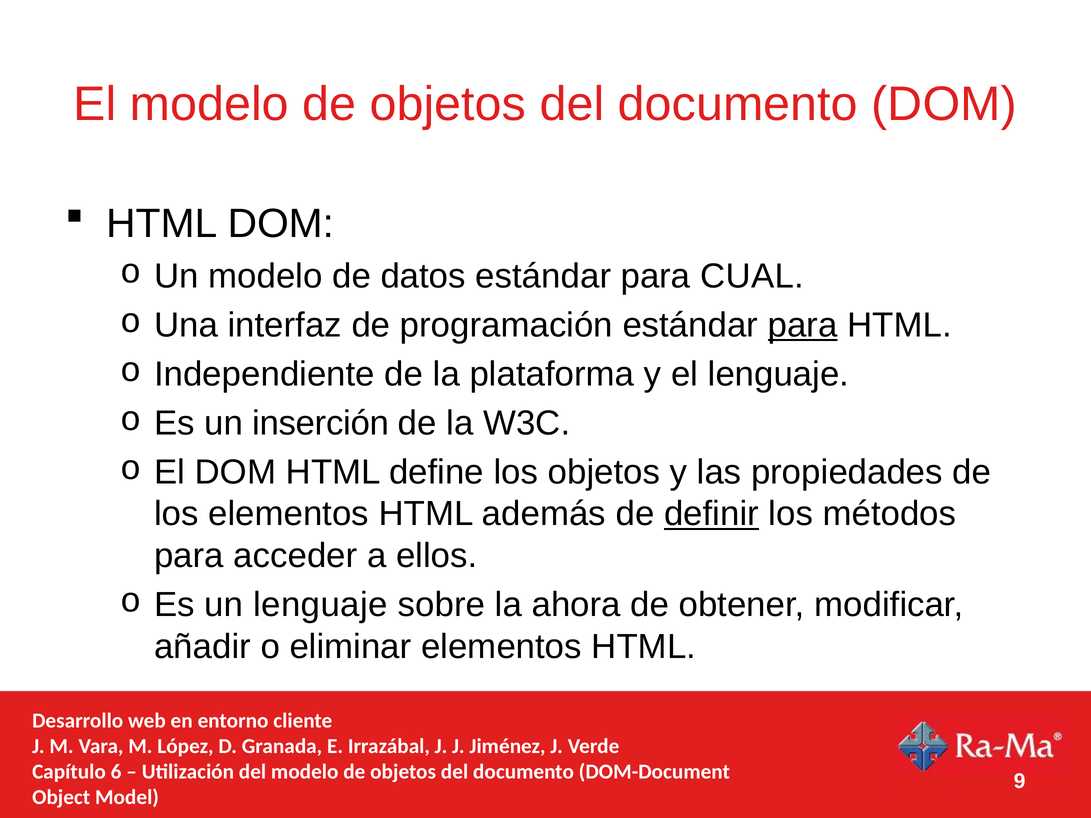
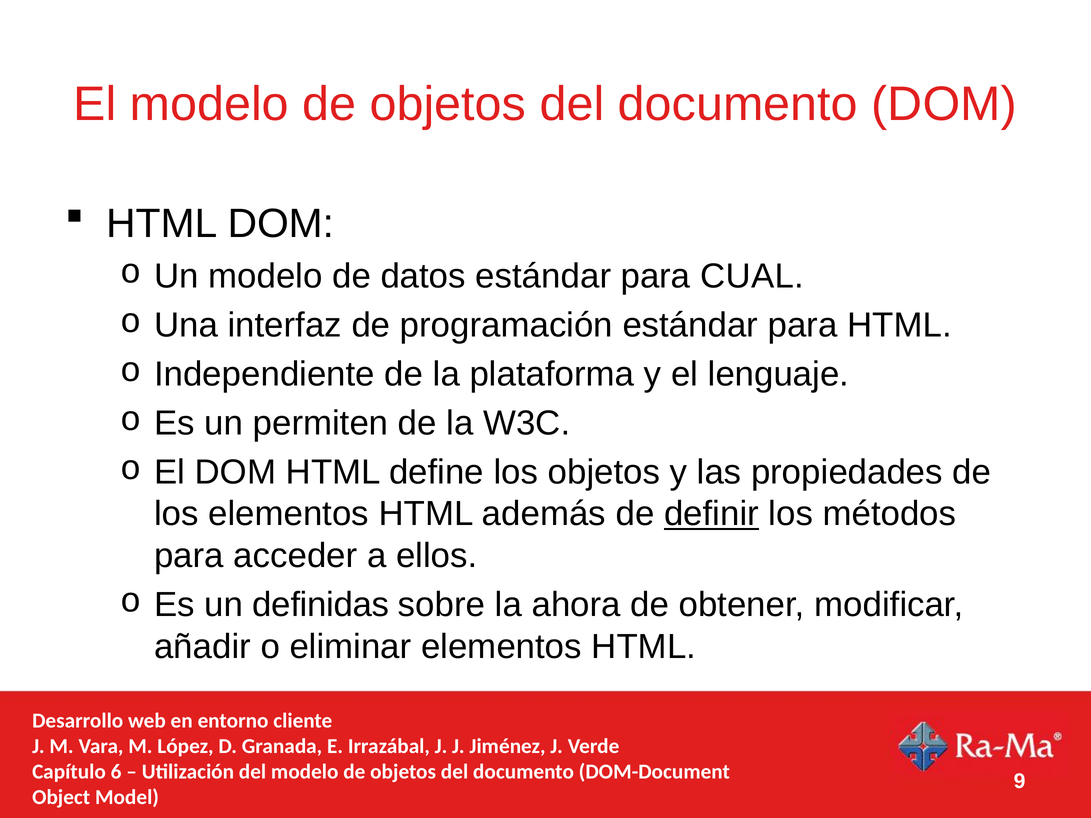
para at (803, 325) underline: present -> none
inserción: inserción -> permiten
un lenguaje: lenguaje -> definidas
